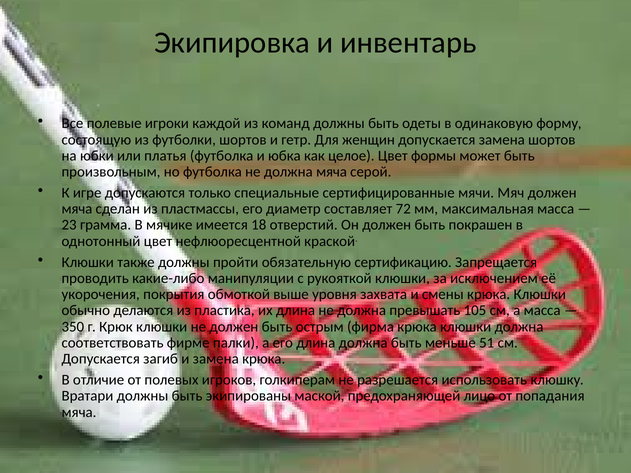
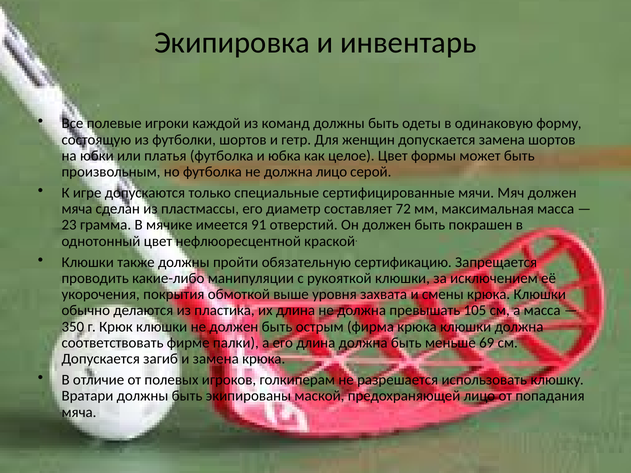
должна мяча: мяча -> лицо
18: 18 -> 91
51: 51 -> 69
